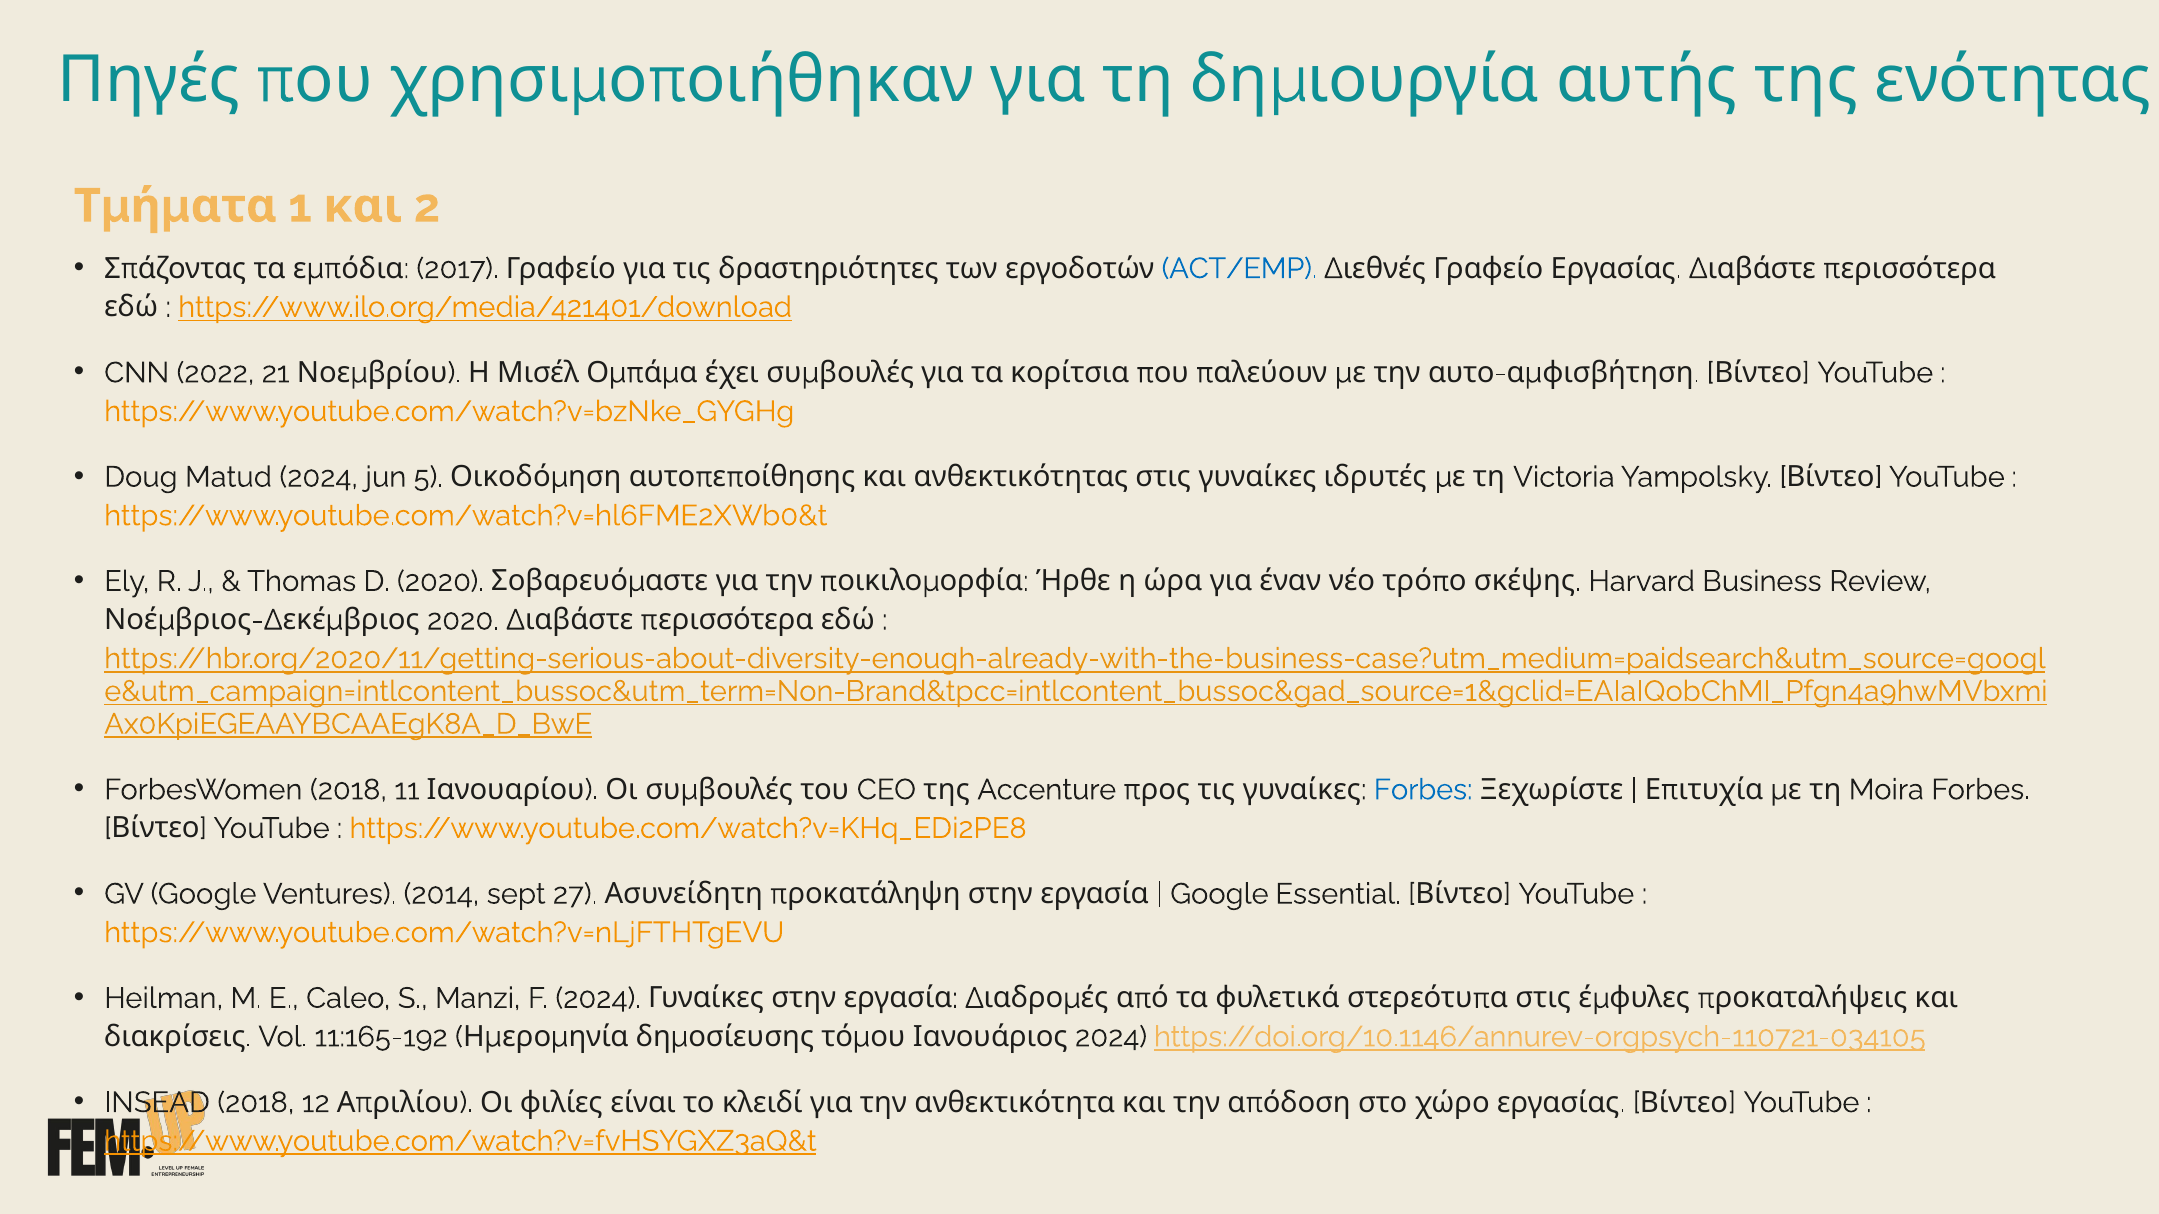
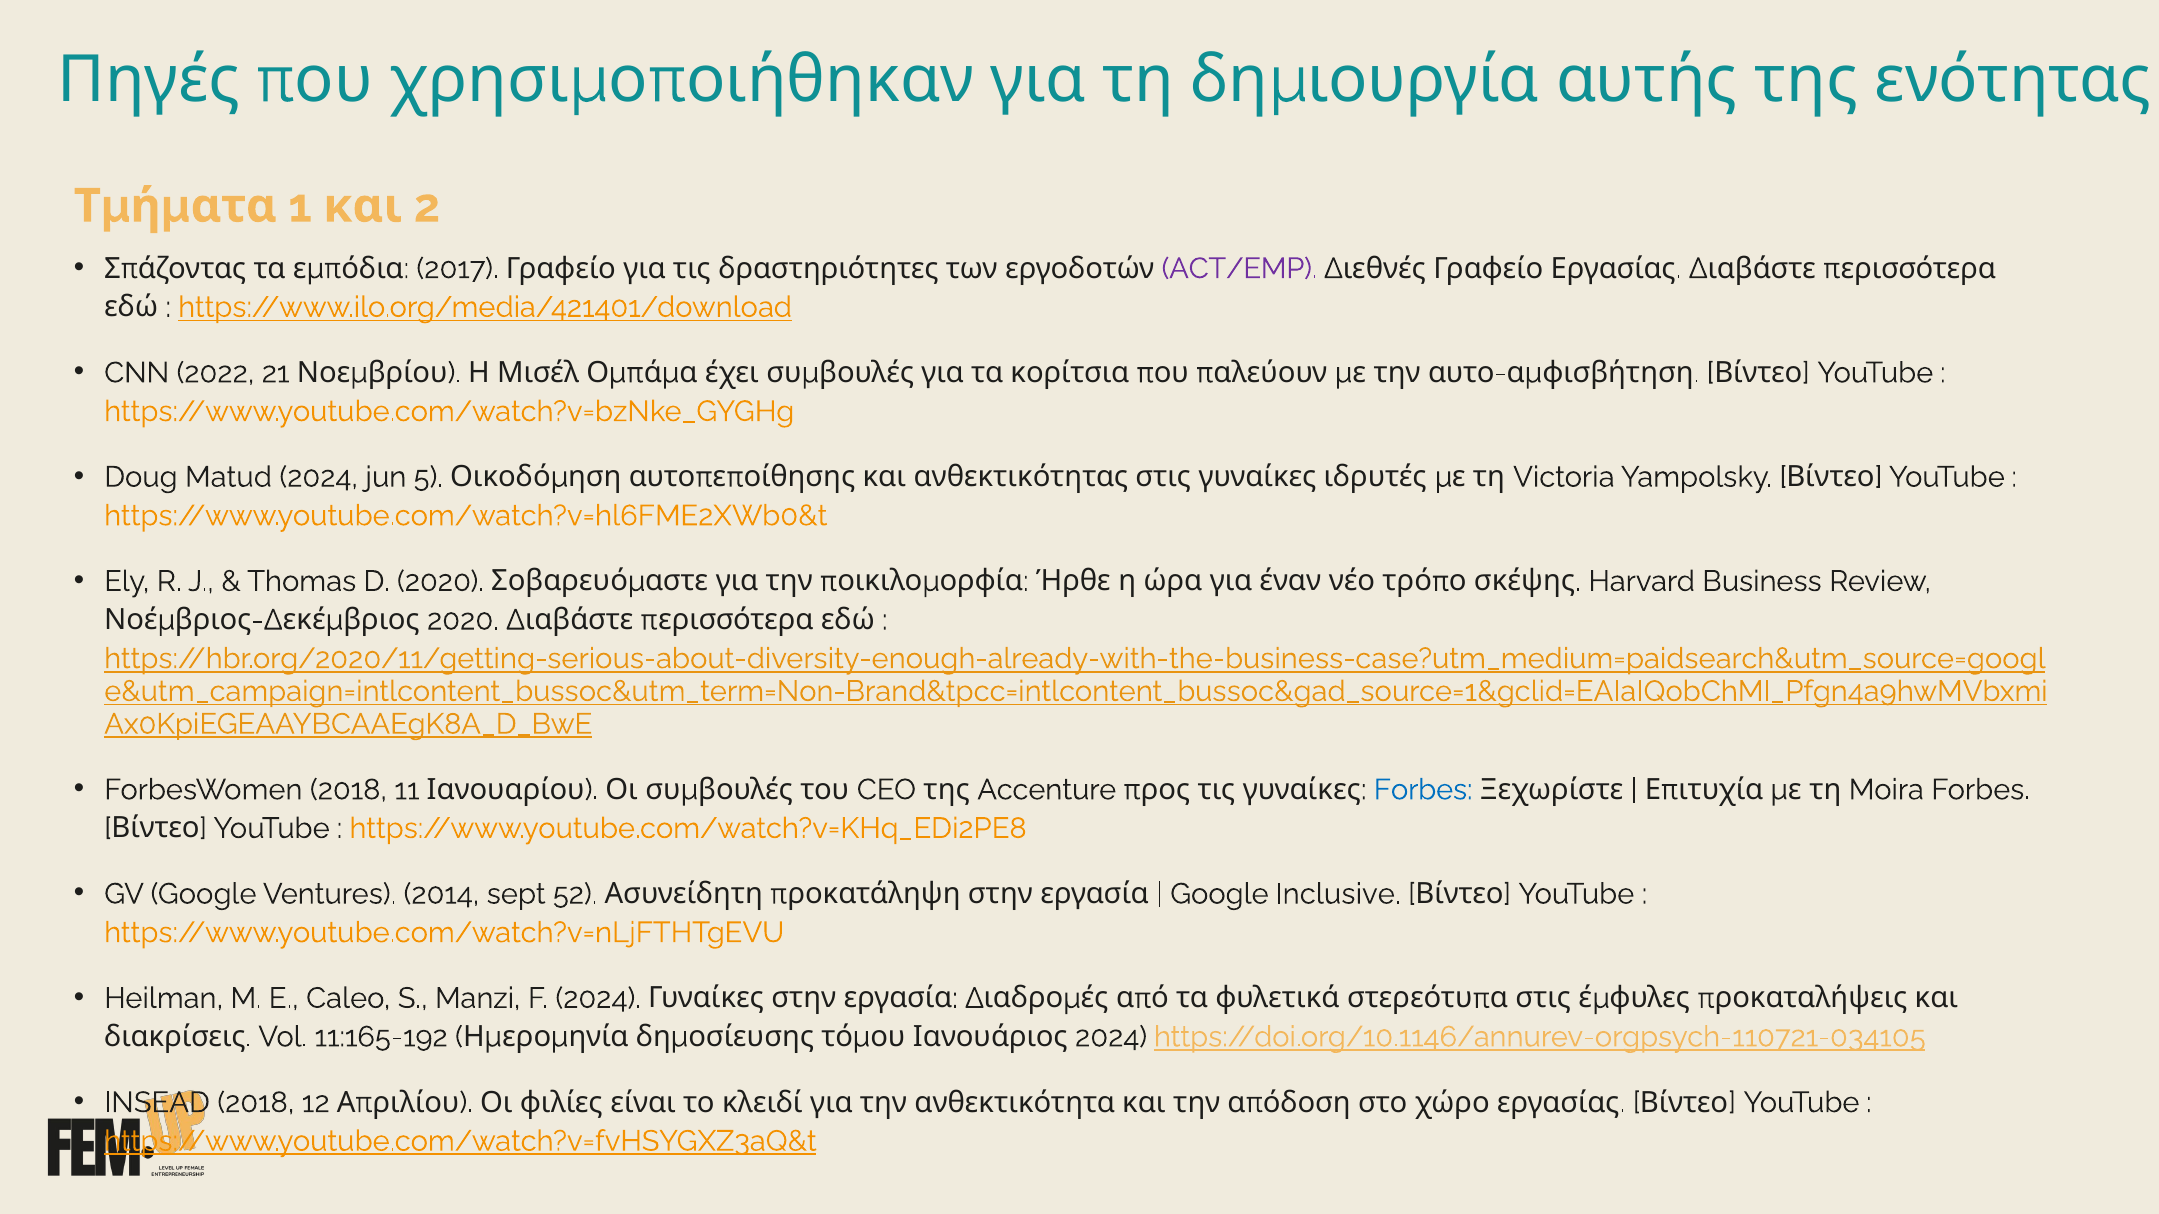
ACT/EMP colour: blue -> purple
27: 27 -> 52
Essential: Essential -> Inclusive
